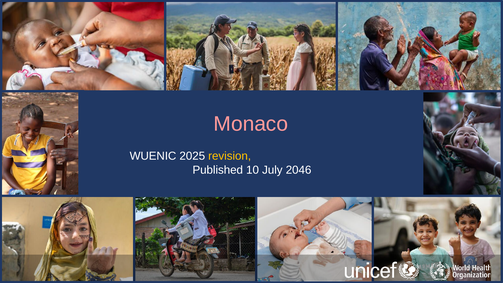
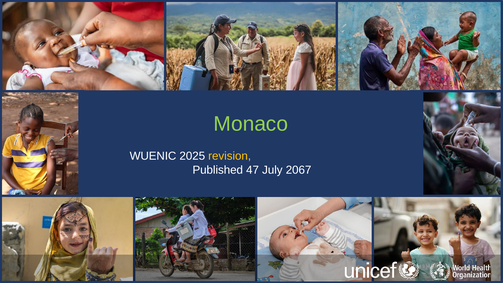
Monaco colour: pink -> light green
10: 10 -> 47
2046: 2046 -> 2067
